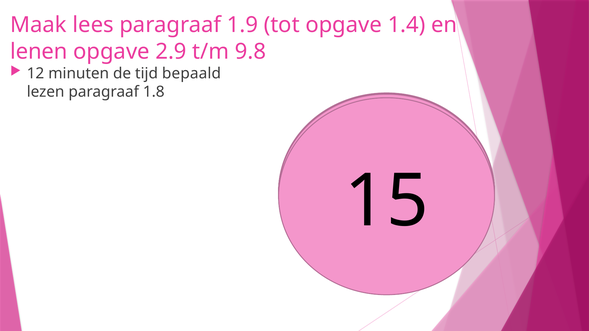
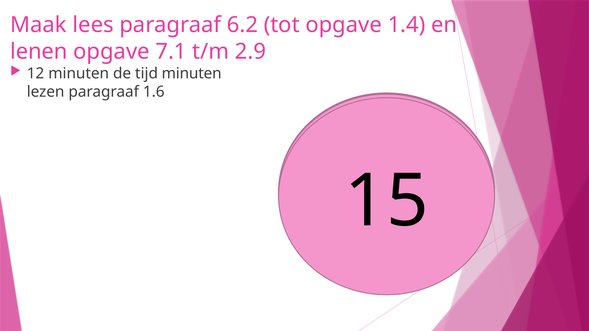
1.9: 1.9 -> 6.2
2.9: 2.9 -> 7.1
9.8: 9.8 -> 2.9
tijd bepaald: bepaald -> minuten
1.8: 1.8 -> 1.6
